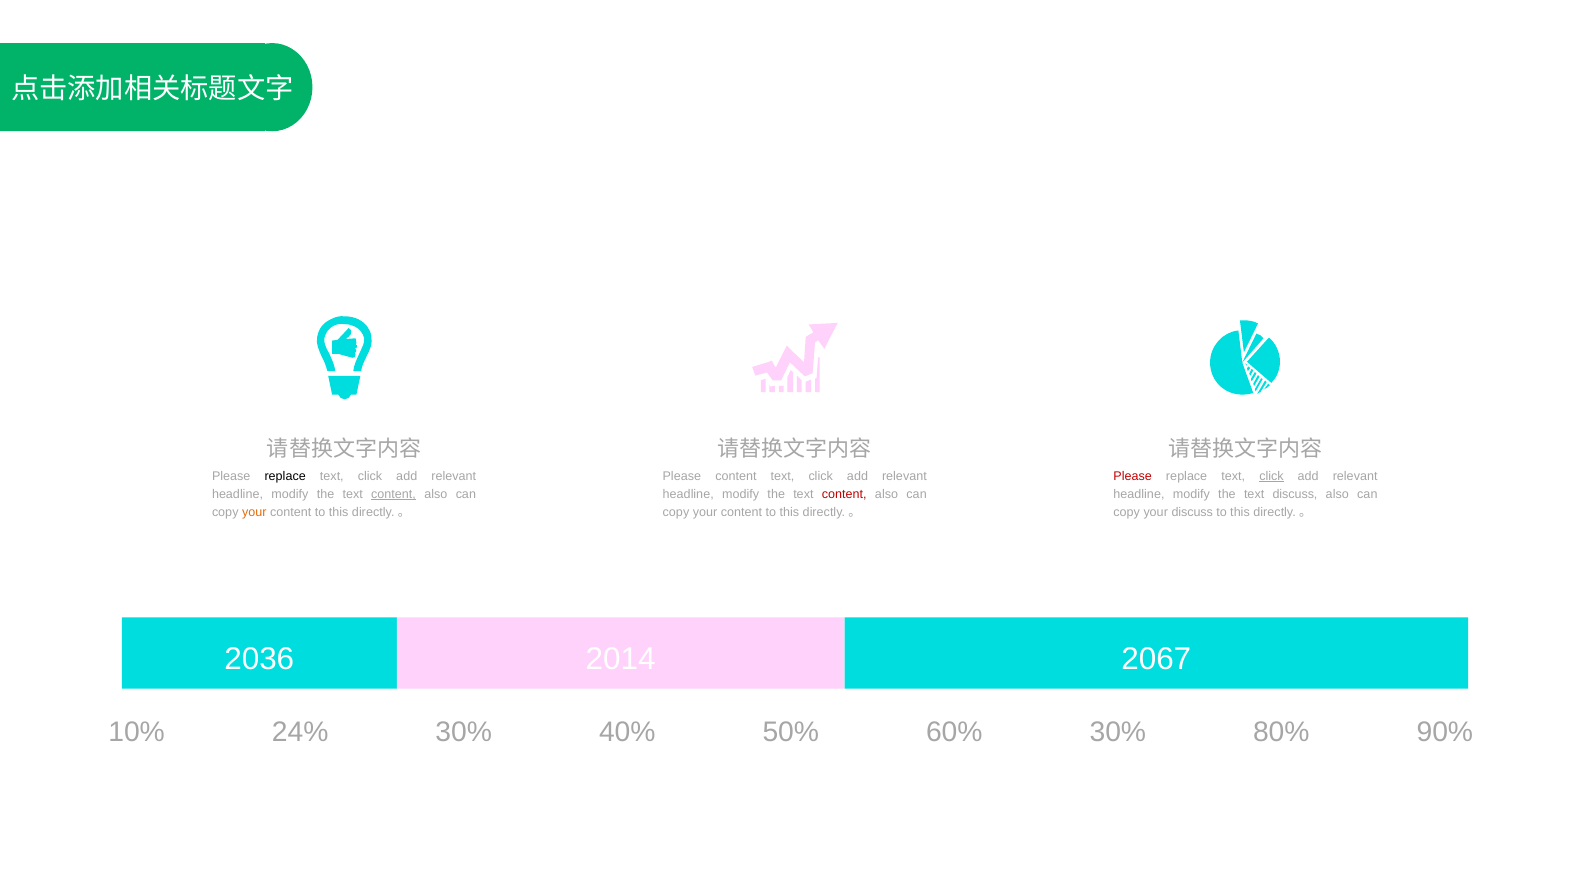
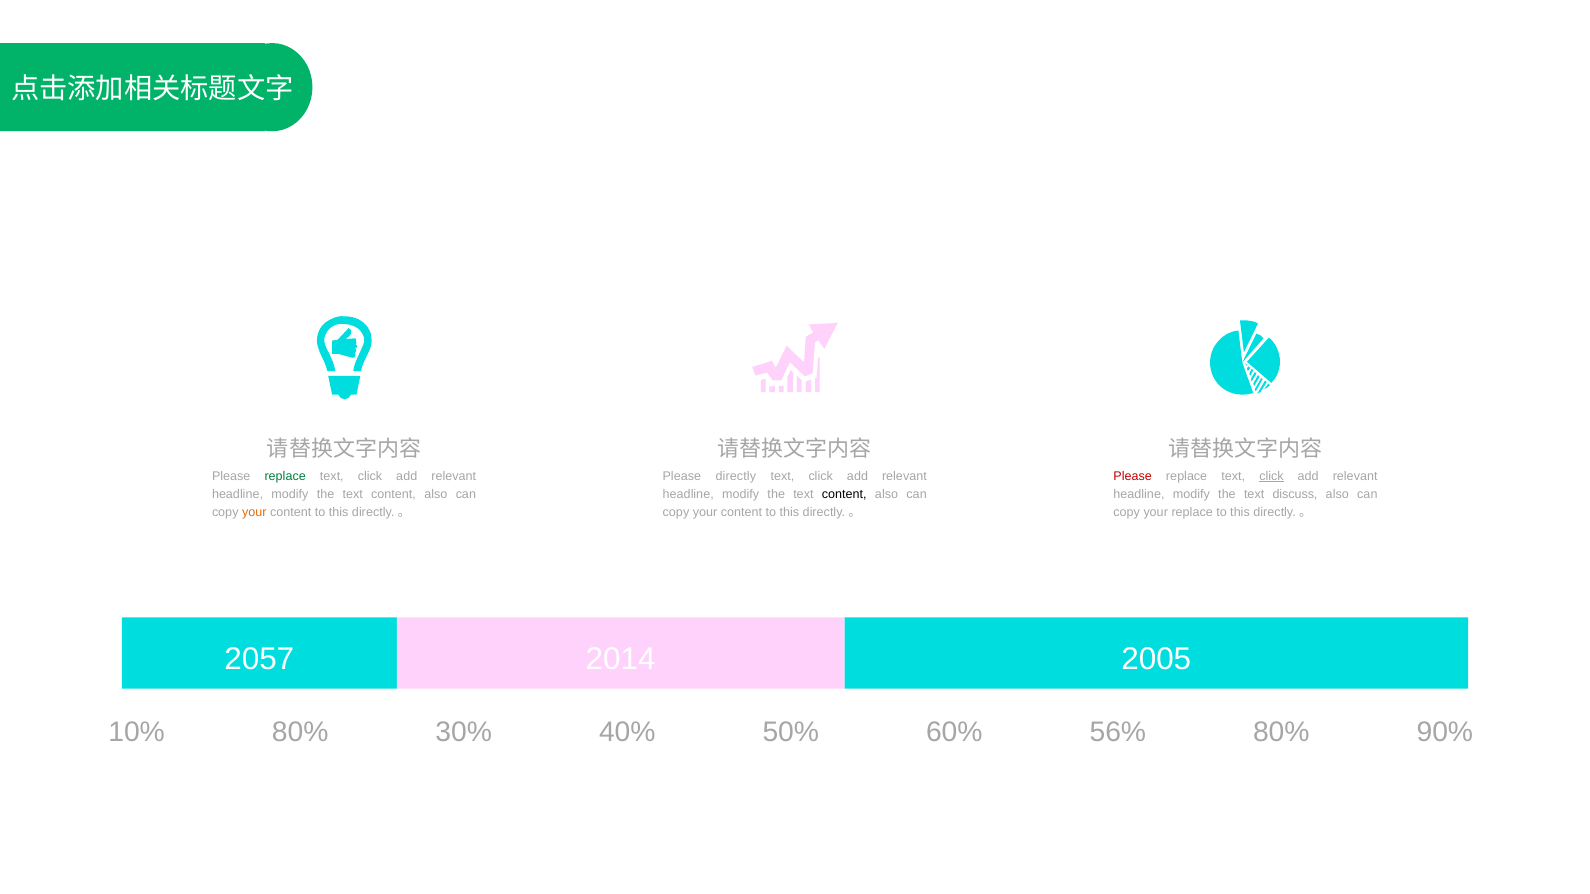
replace at (285, 476) colour: black -> green
Please content: content -> directly
content at (394, 494) underline: present -> none
content at (844, 494) colour: red -> black
your discuss: discuss -> replace
2036: 2036 -> 2057
2067: 2067 -> 2005
10% 24%: 24% -> 80%
60% 30%: 30% -> 56%
